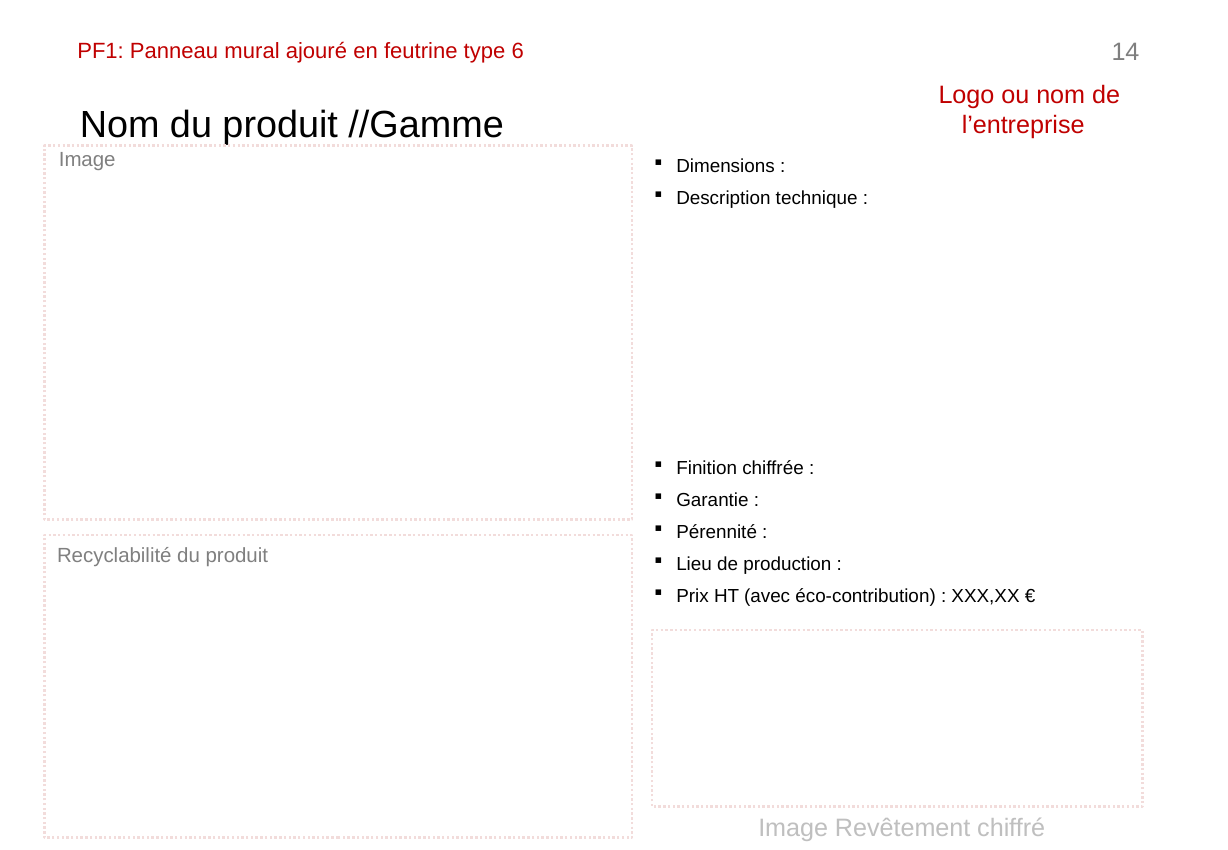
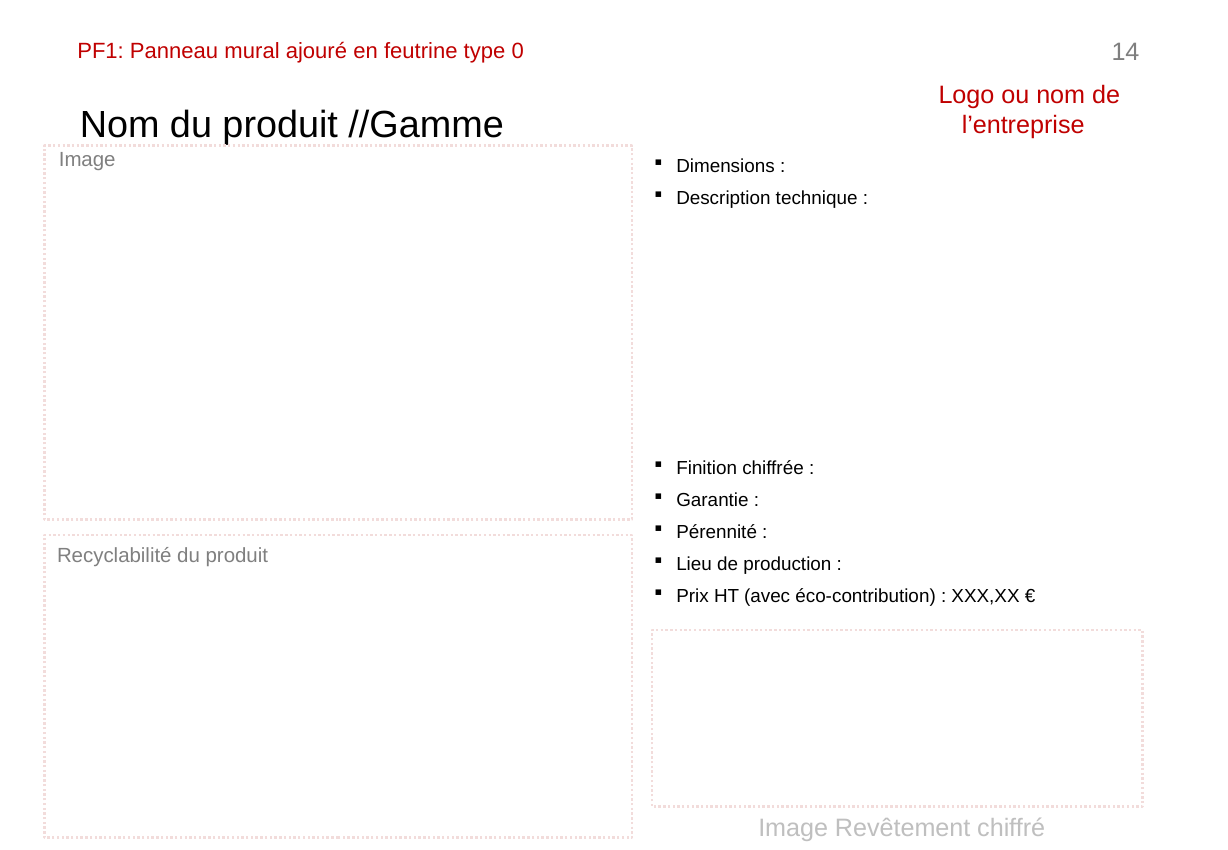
6: 6 -> 0
